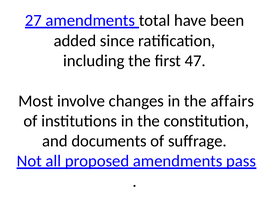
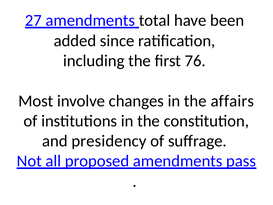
47: 47 -> 76
documents: documents -> presidency
